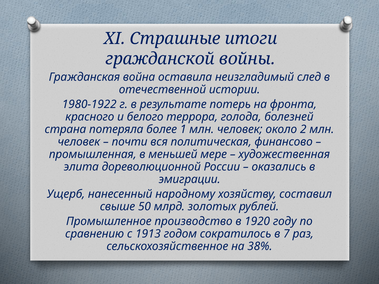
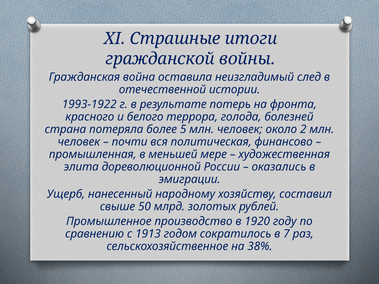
1980-1922: 1980-1922 -> 1993-1922
1: 1 -> 5
